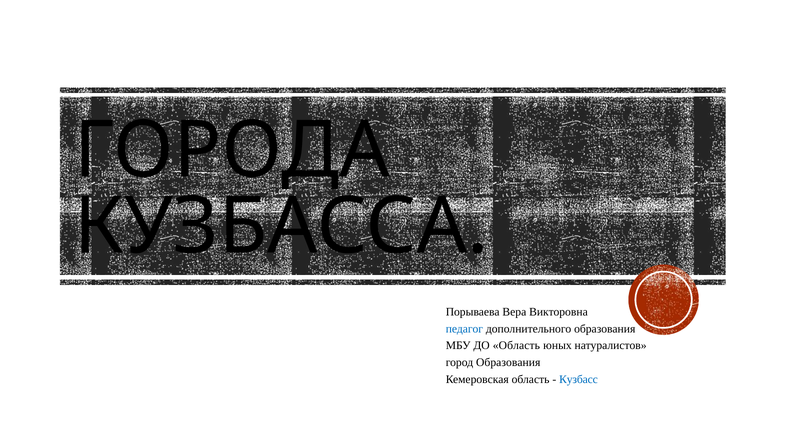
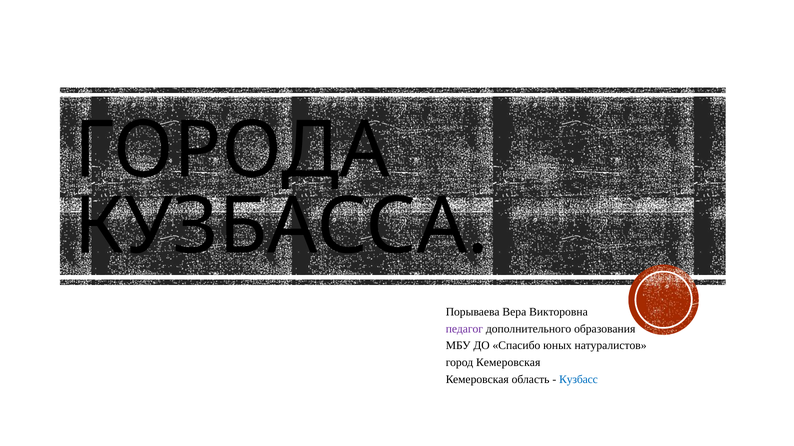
педагог colour: blue -> purple
ДО Область: Область -> Спасибо
город Образования: Образования -> Кемеровская
